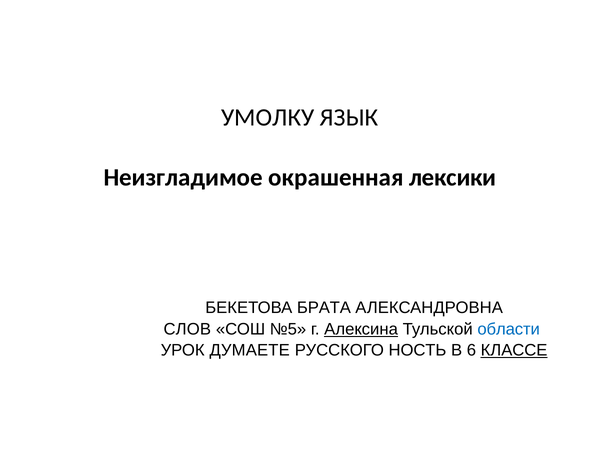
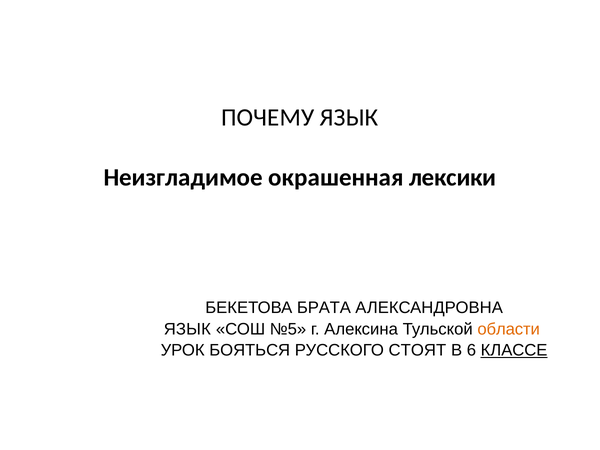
УМОЛКУ: УМОЛКУ -> ПОЧЕМУ
СЛОВ at (187, 329): СЛОВ -> ЯЗЫК
Алексина underline: present -> none
области colour: blue -> orange
ДУМАЕТЕ: ДУМАЕТЕ -> БОЯТЬСЯ
НОСТЬ: НОСТЬ -> СТОЯТ
